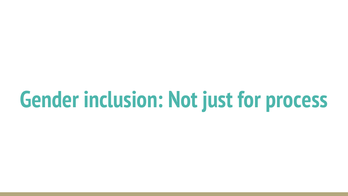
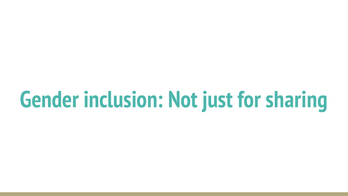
process: process -> sharing
